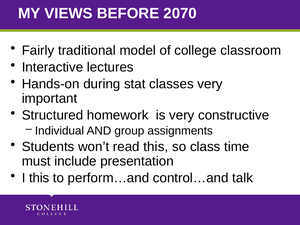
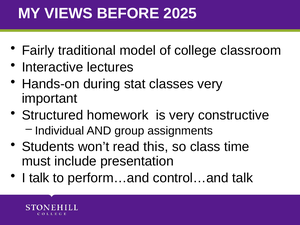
2070: 2070 -> 2025
I this: this -> talk
